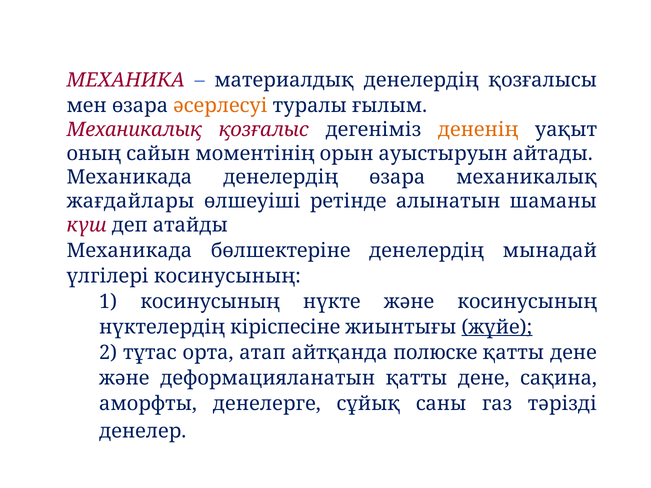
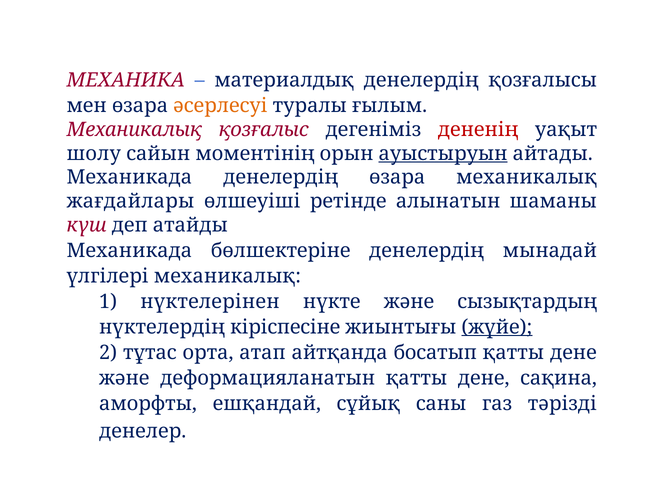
дененің colour: orange -> red
оның: оның -> шолу
ауыстыруын underline: none -> present
үлгілері косинусының: косинусының -> механикалық
1 косинусының: косинусының -> нүктелерінен
және косинусының: косинусының -> сызықтардың
полюске: полюске -> босатып
денелерге: денелерге -> ешқандай
